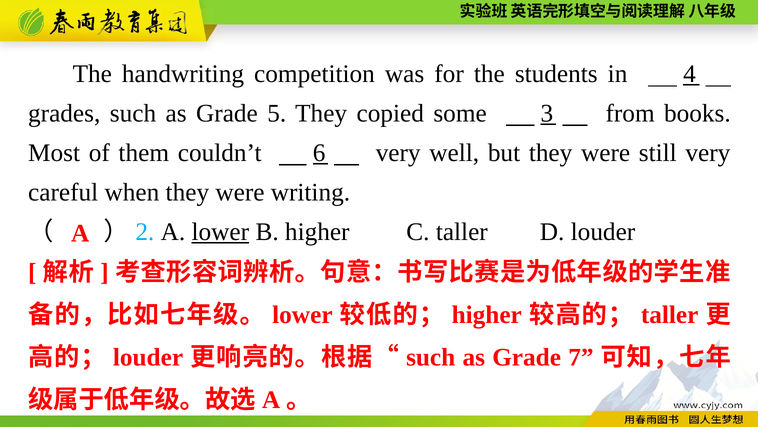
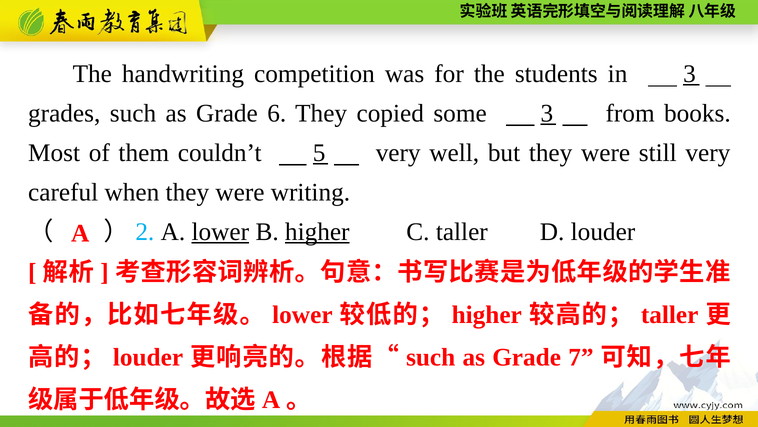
in 4: 4 -> 3
5: 5 -> 6
6: 6 -> 5
higher at (317, 232) underline: none -> present
